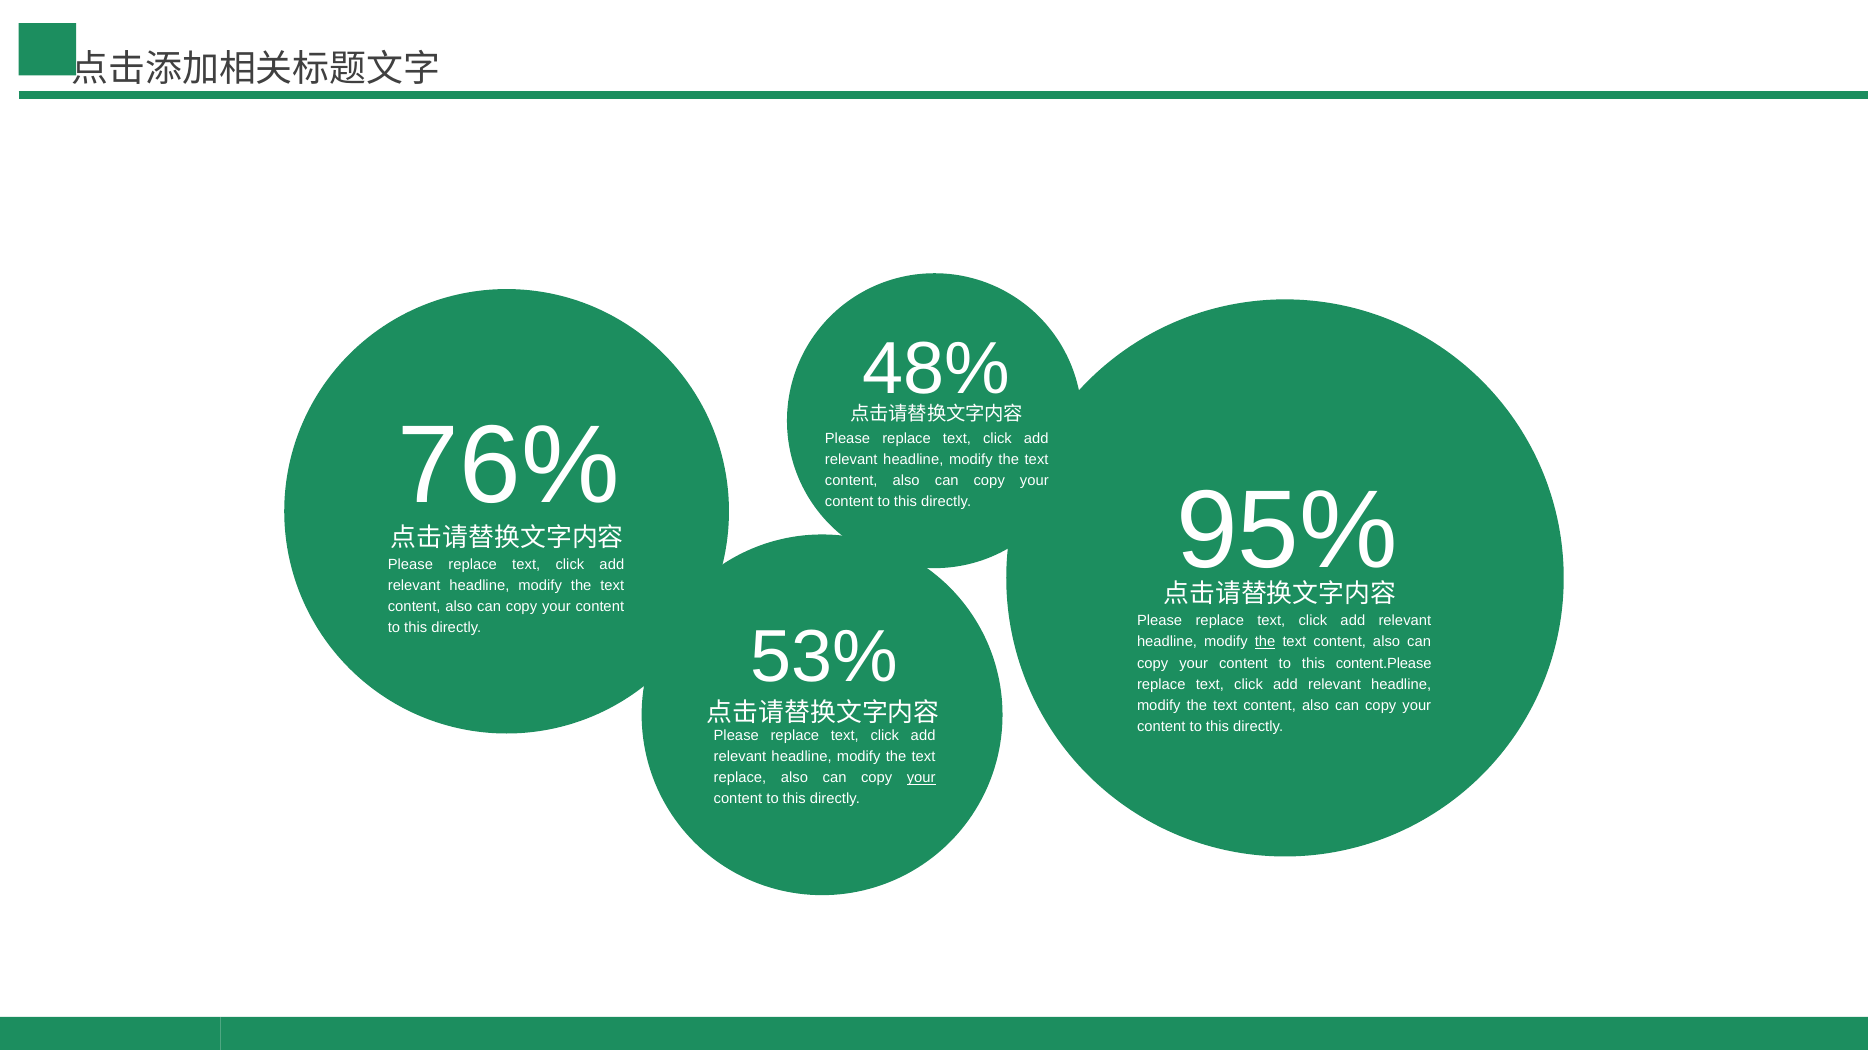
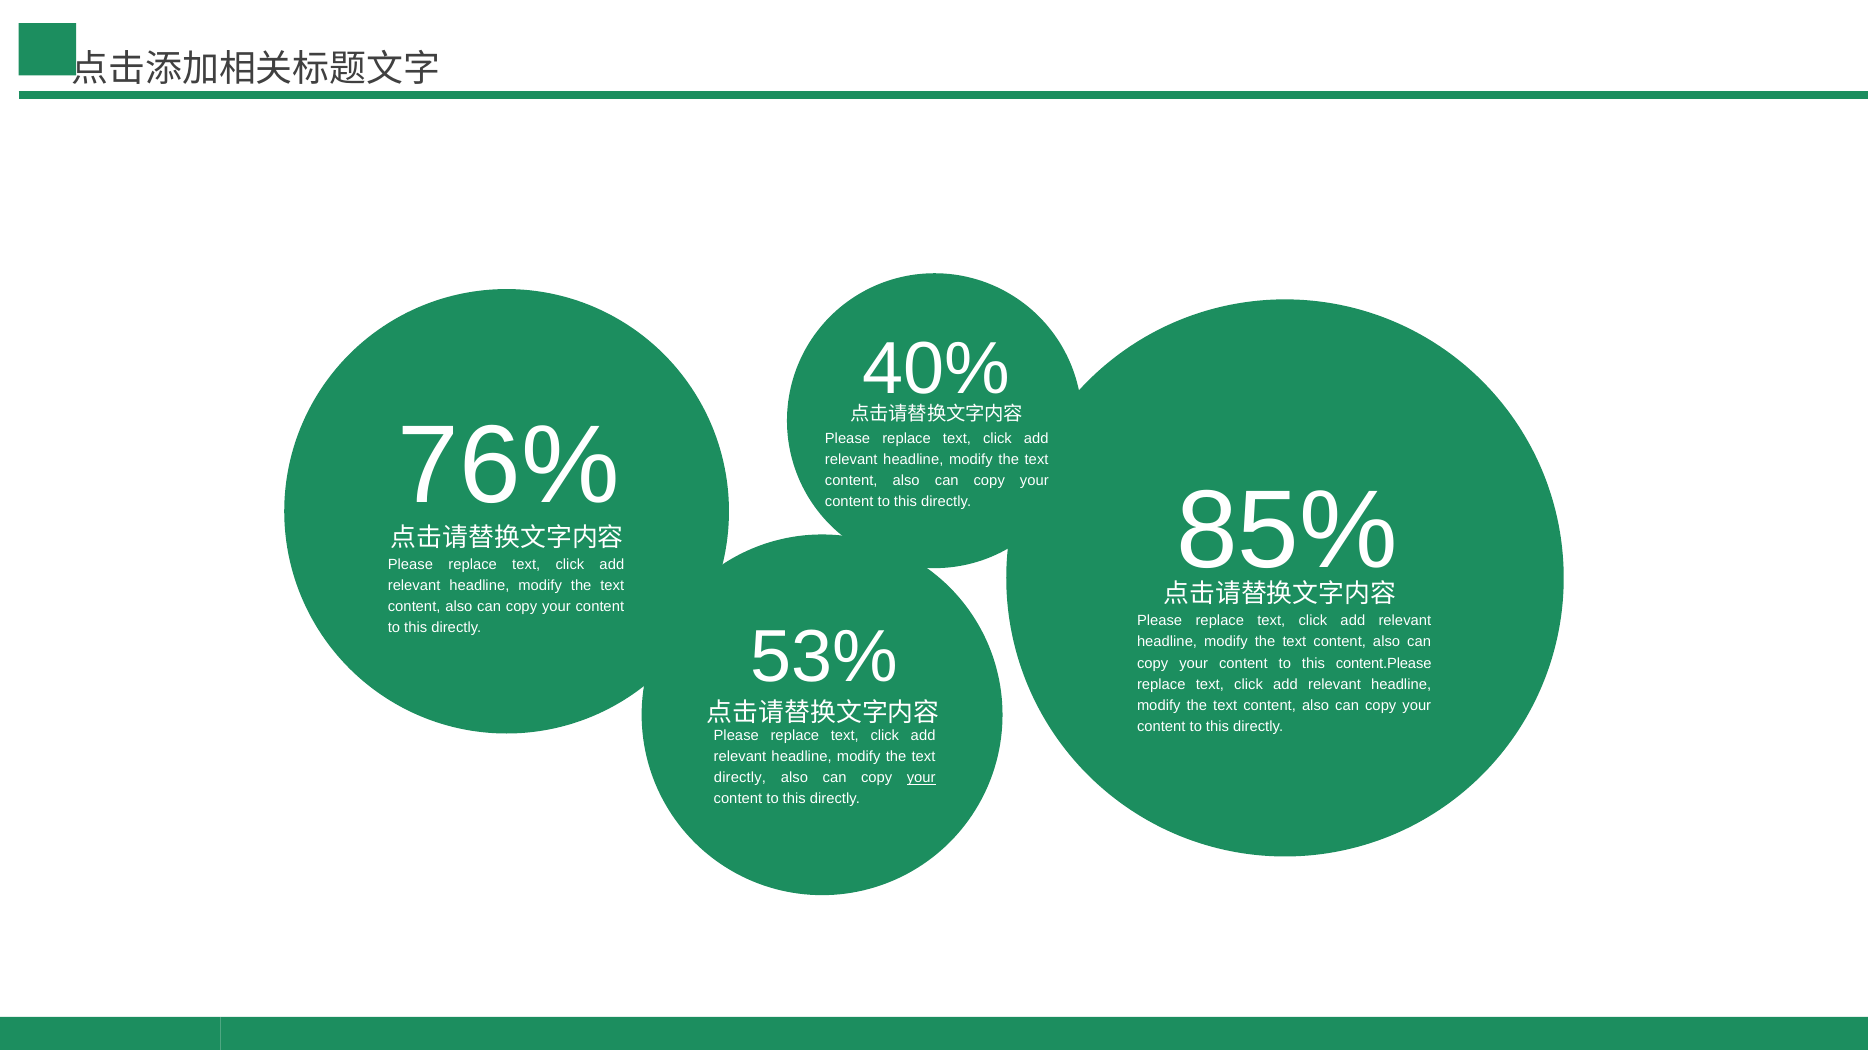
48%: 48% -> 40%
95%: 95% -> 85%
the at (1265, 642) underline: present -> none
replace at (740, 778): replace -> directly
